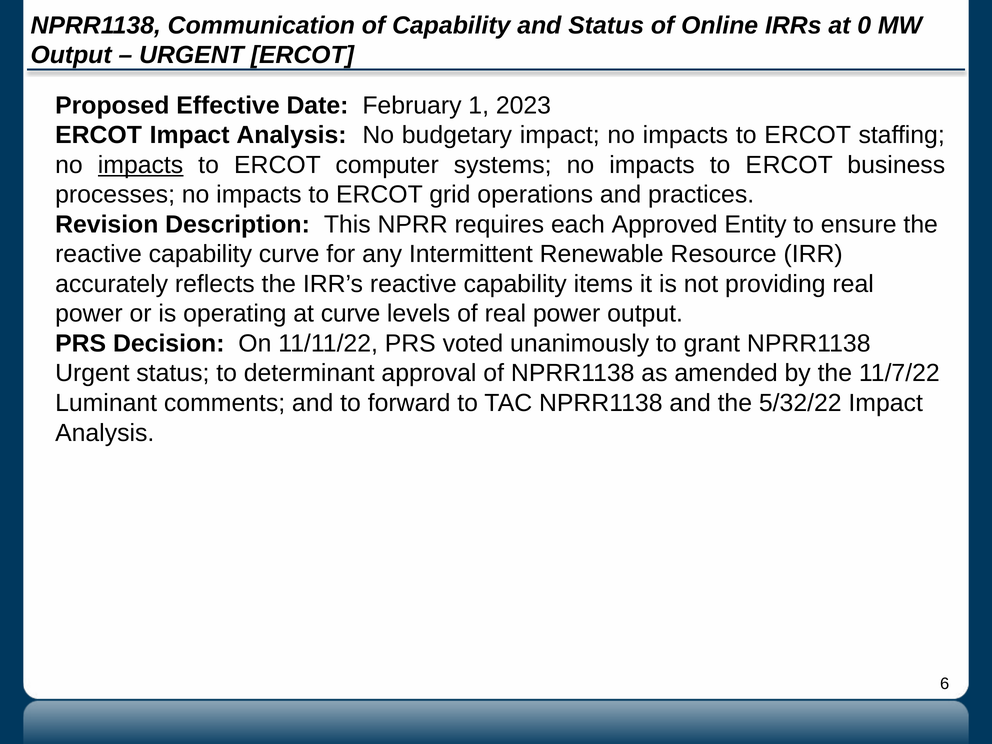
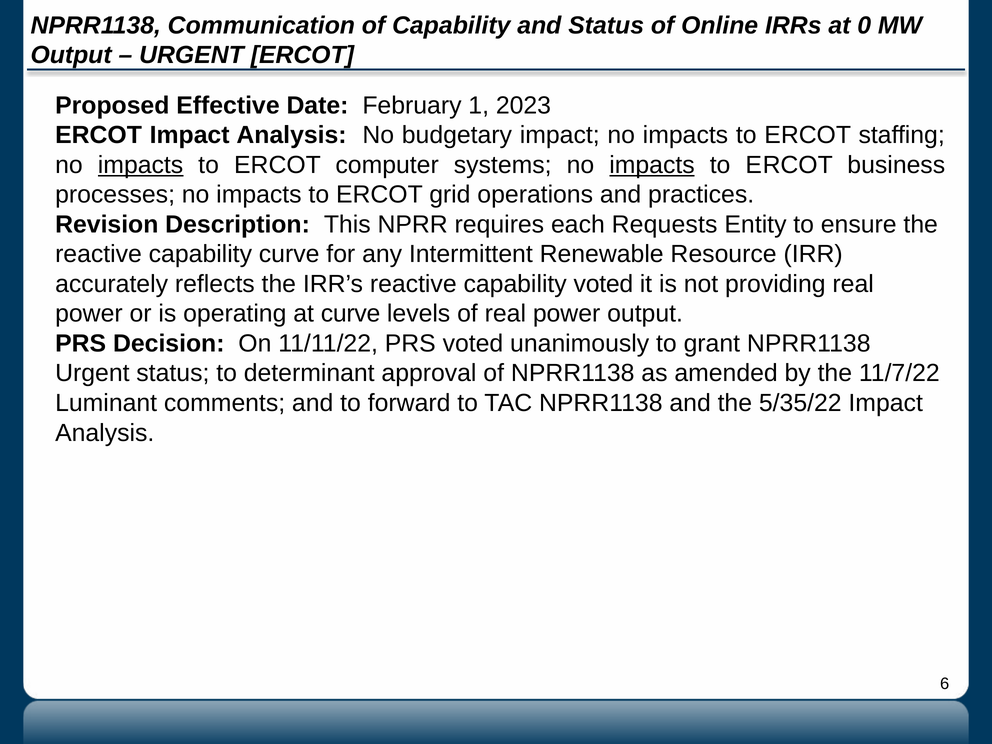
impacts at (652, 165) underline: none -> present
Approved: Approved -> Requests
capability items: items -> voted
5/32/22: 5/32/22 -> 5/35/22
